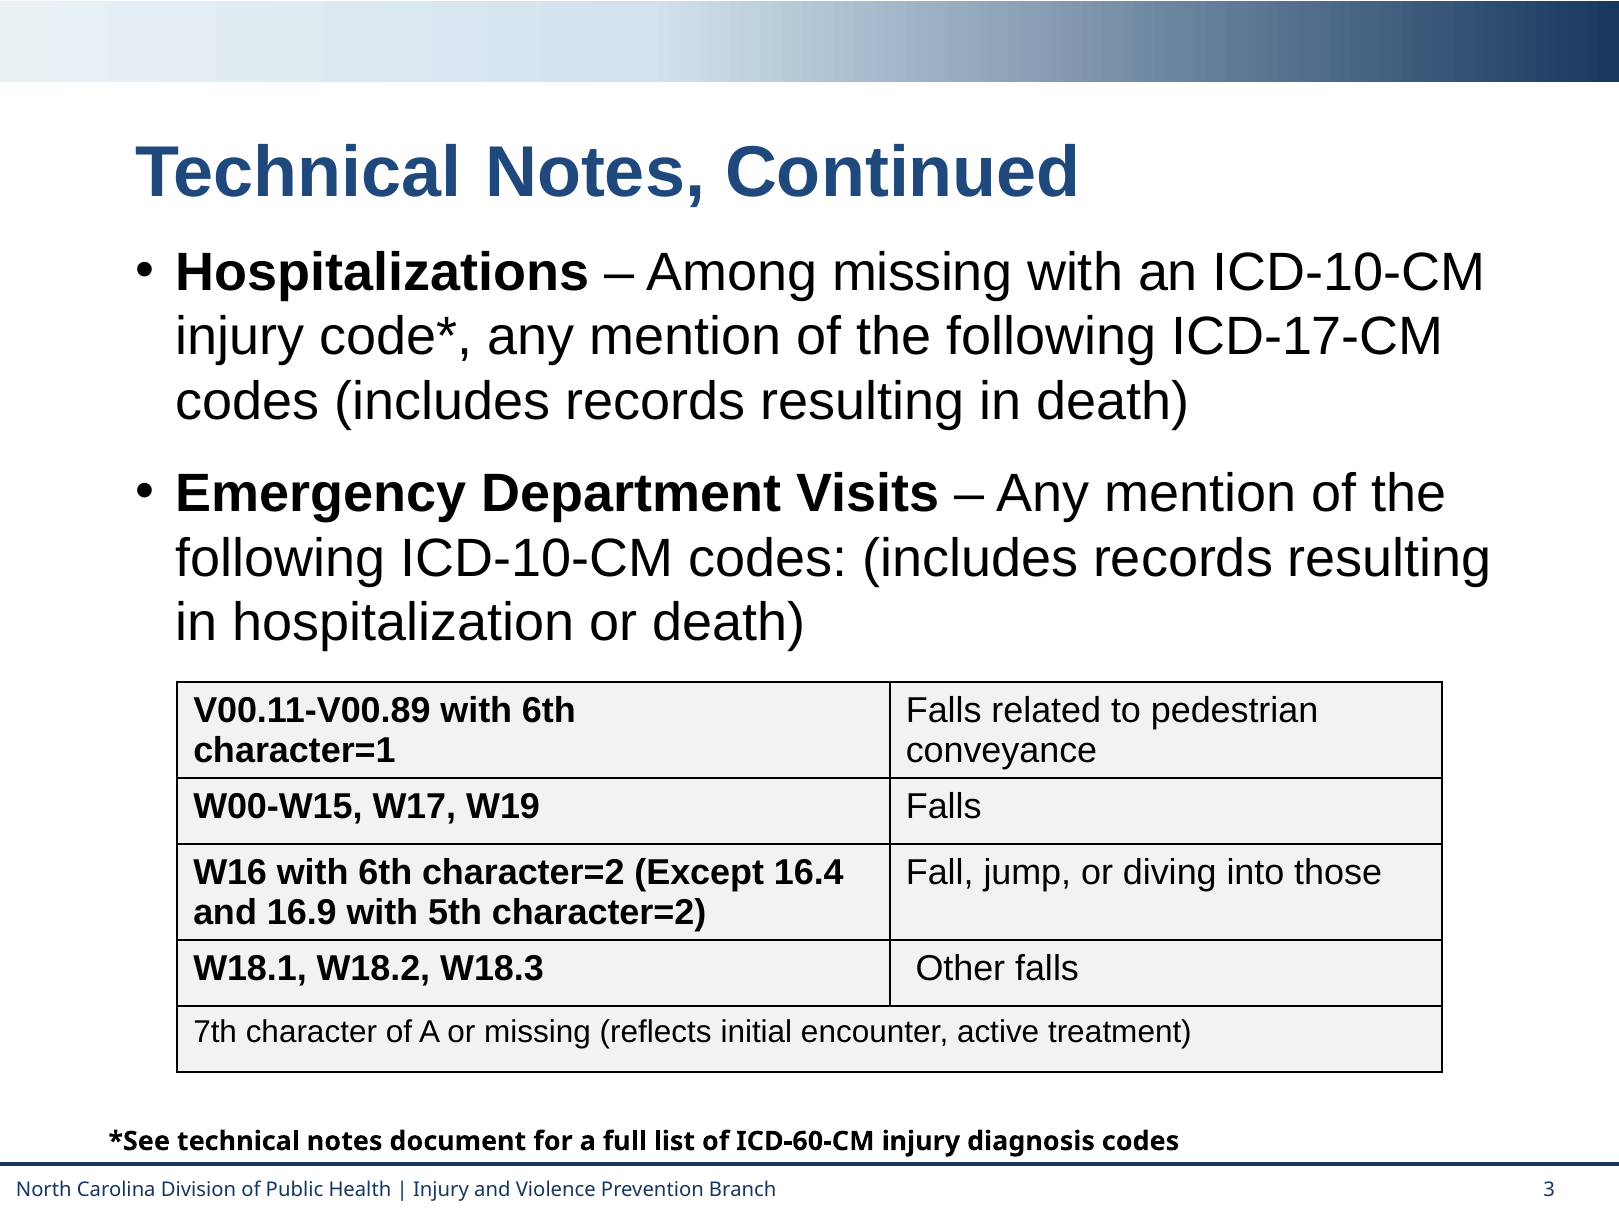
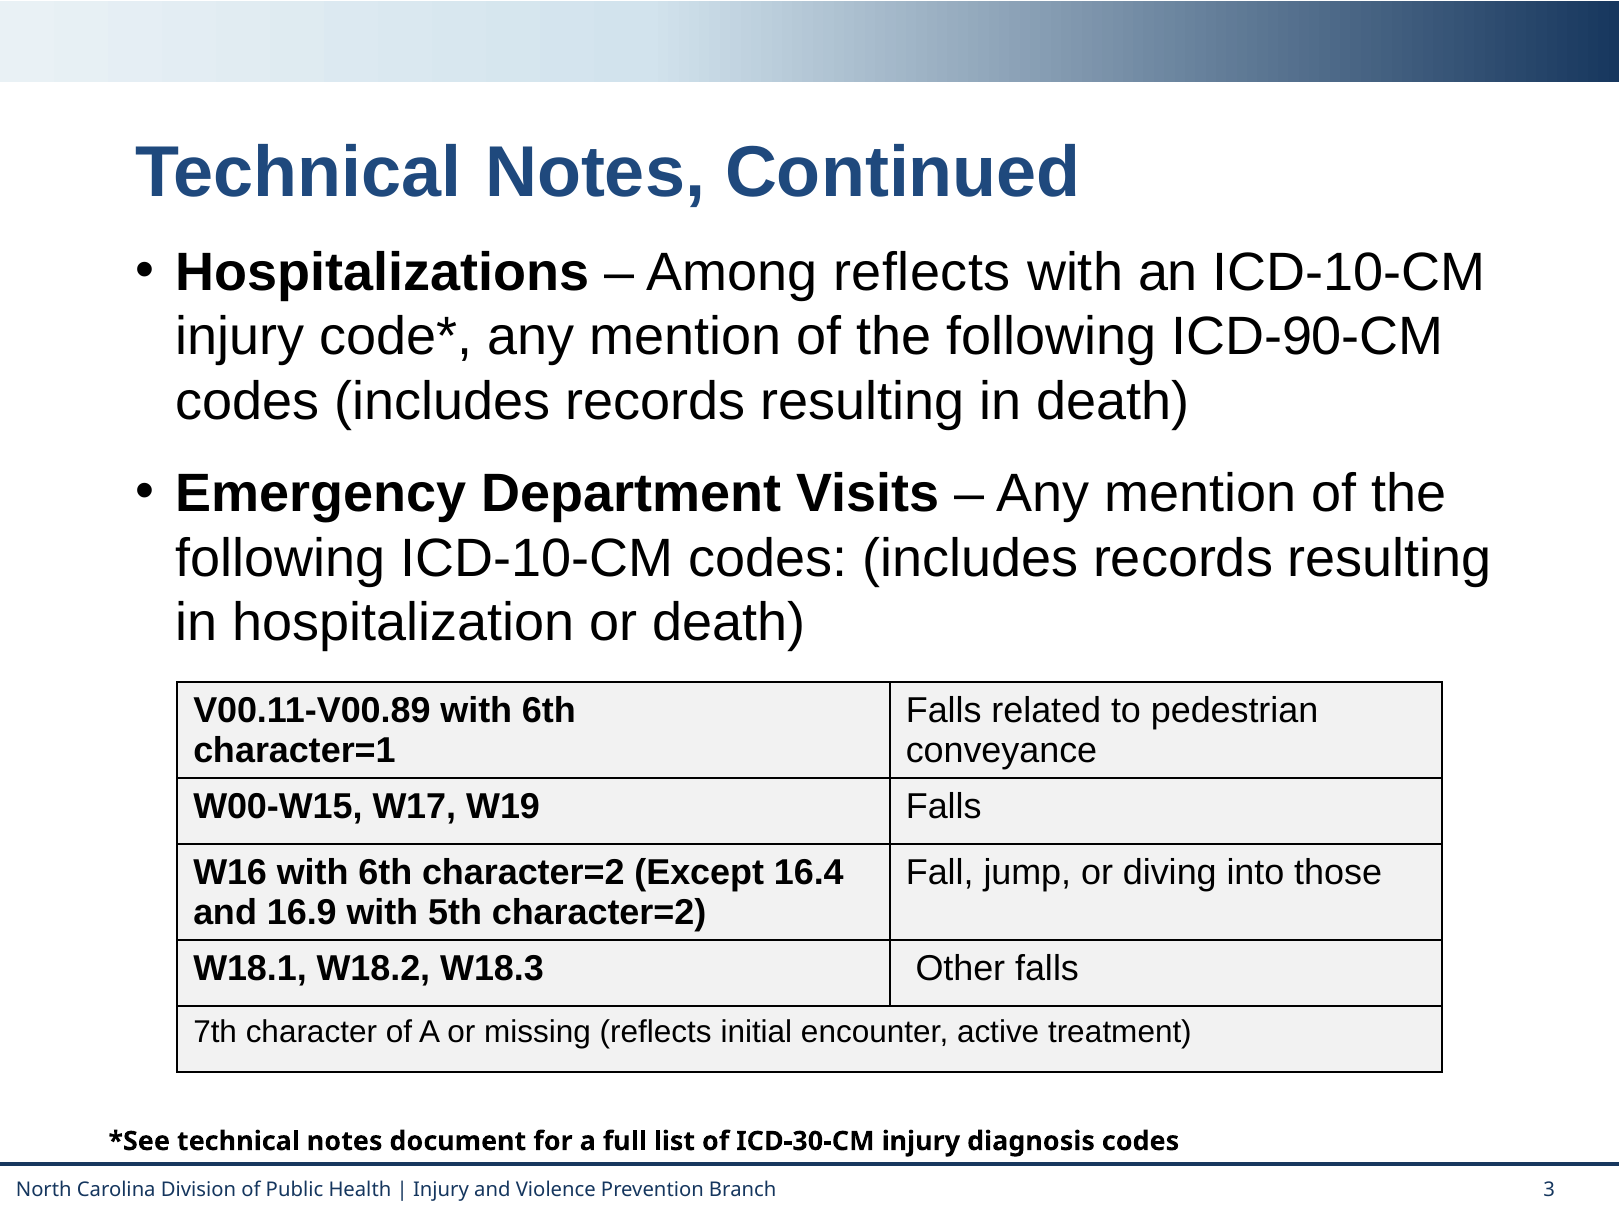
Among missing: missing -> reflects
ICD-17-CM: ICD-17-CM -> ICD-90-CM
ICD-60-CM: ICD-60-CM -> ICD-30-CM
